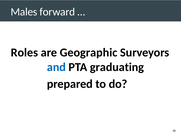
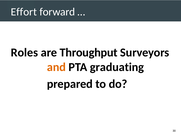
Males: Males -> Effort
Geographic: Geographic -> Throughput
and colour: blue -> orange
